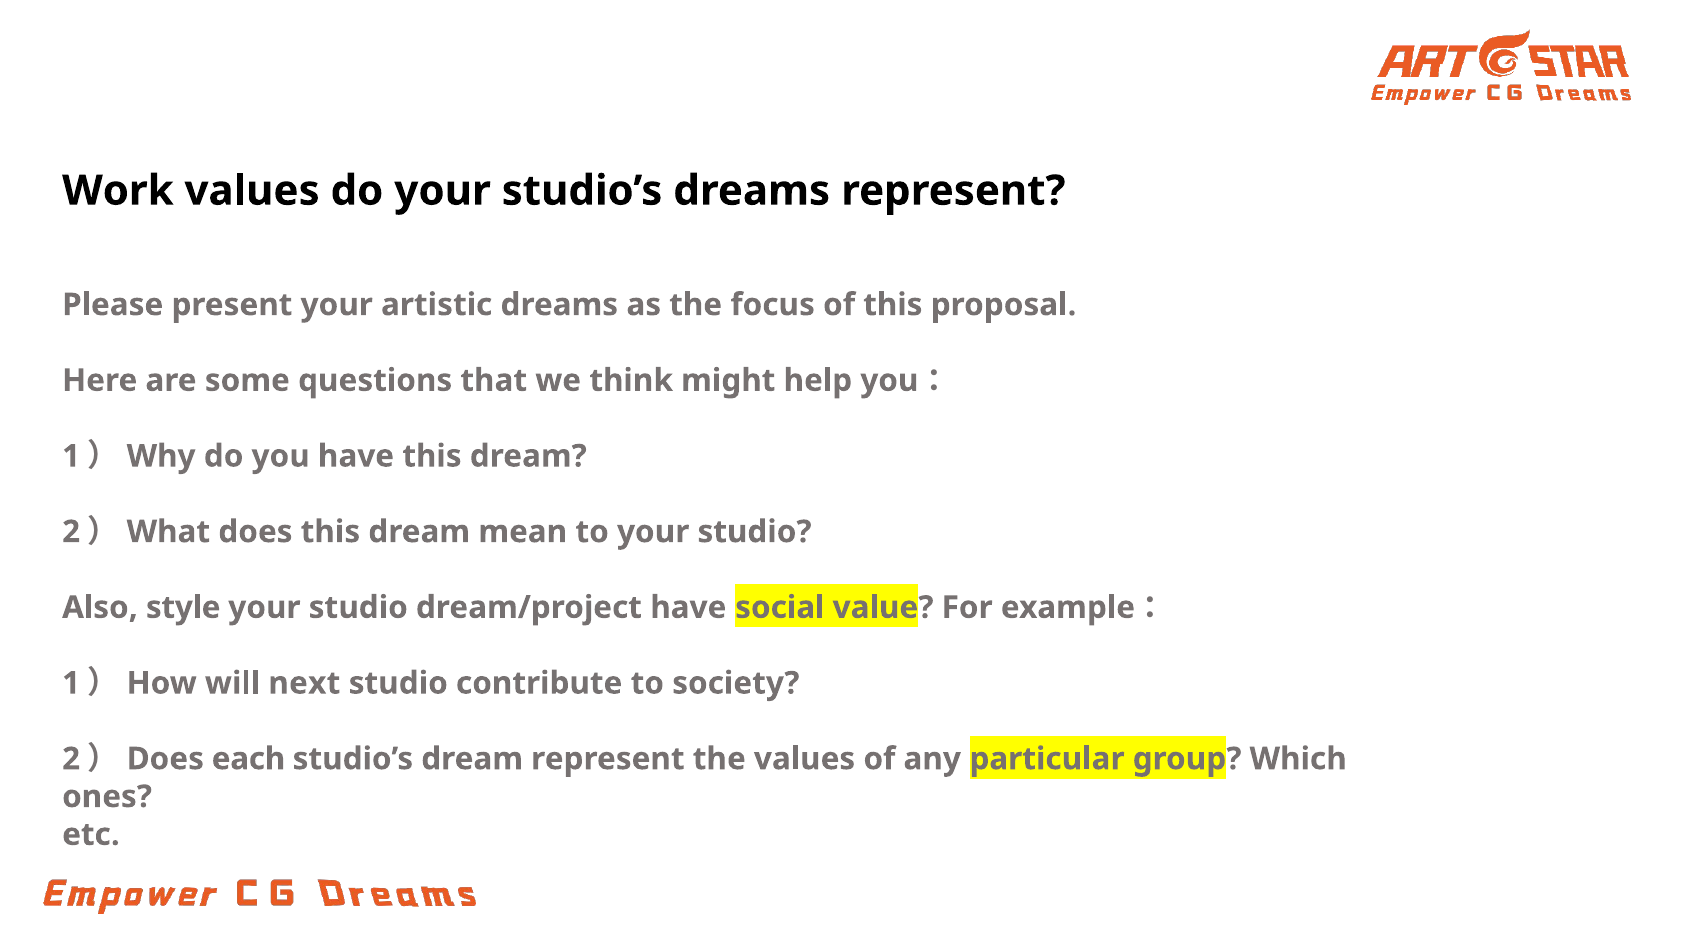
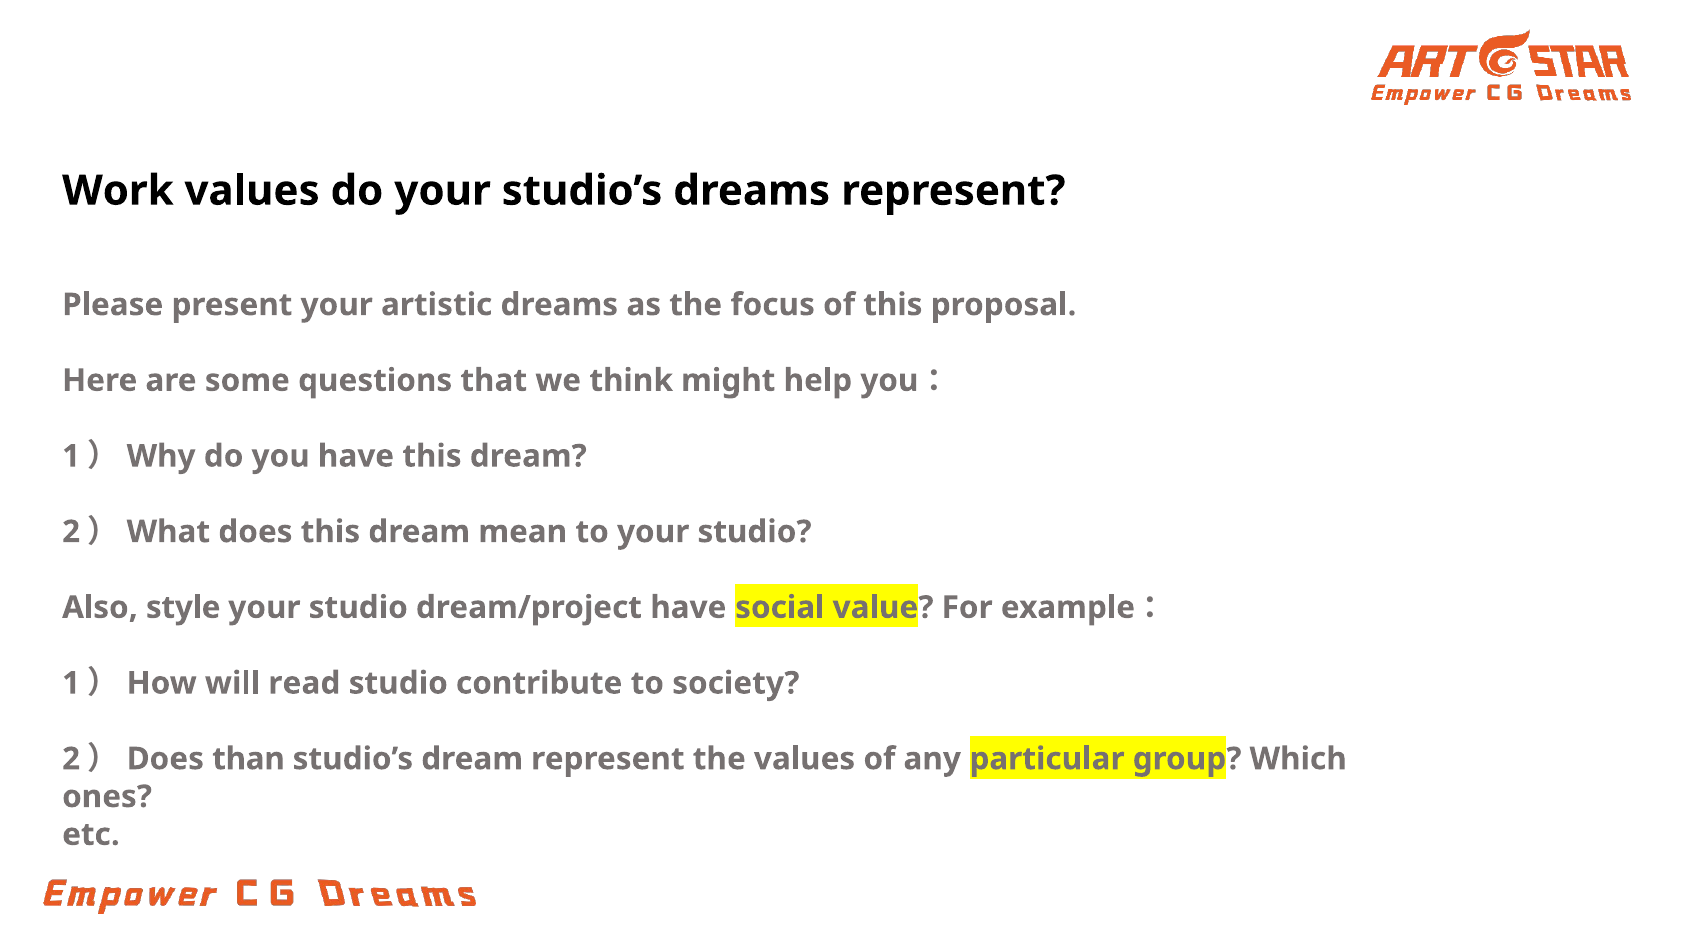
next: next -> read
each: each -> than
